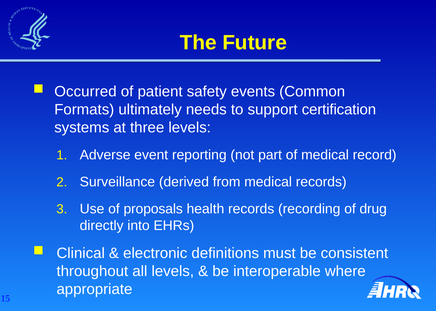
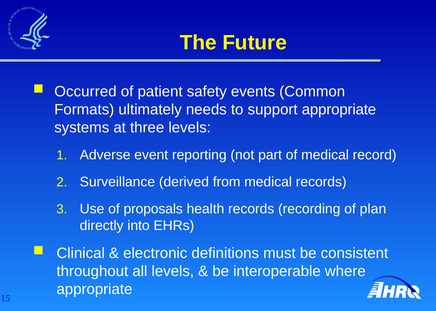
support certification: certification -> appropriate
drug: drug -> plan
